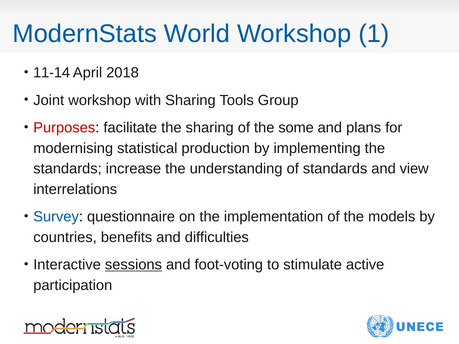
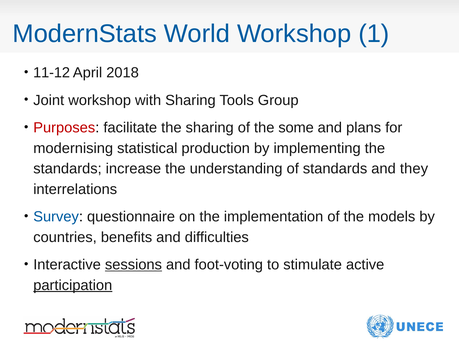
11-14: 11-14 -> 11-12
view: view -> they
participation underline: none -> present
